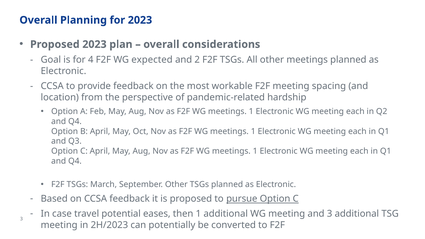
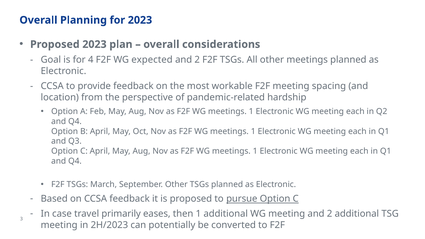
potential: potential -> primarily
meeting and 3: 3 -> 2
